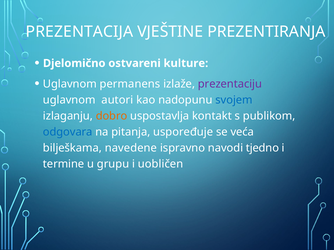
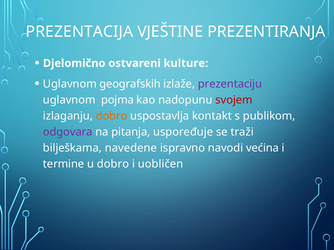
permanens: permanens -> geografskih
autori: autori -> pojma
svojem colour: blue -> red
odgovara colour: blue -> purple
veća: veća -> traži
tjedno: tjedno -> većina
u grupu: grupu -> dobro
